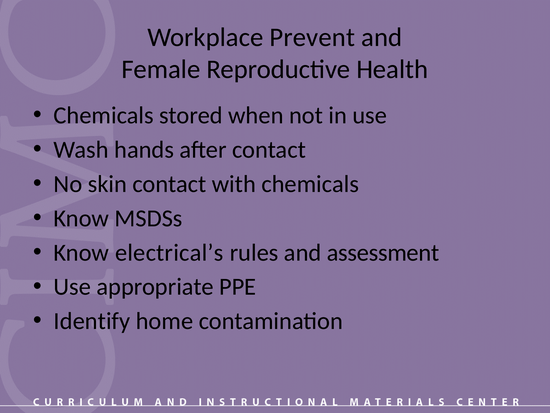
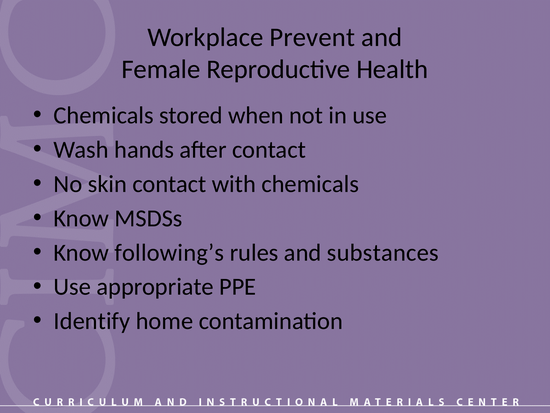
electrical’s: electrical’s -> following’s
assessment: assessment -> substances
